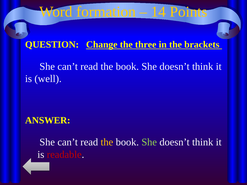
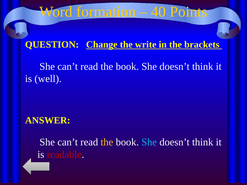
14: 14 -> 40
three: three -> write
She at (149, 142) colour: light green -> light blue
